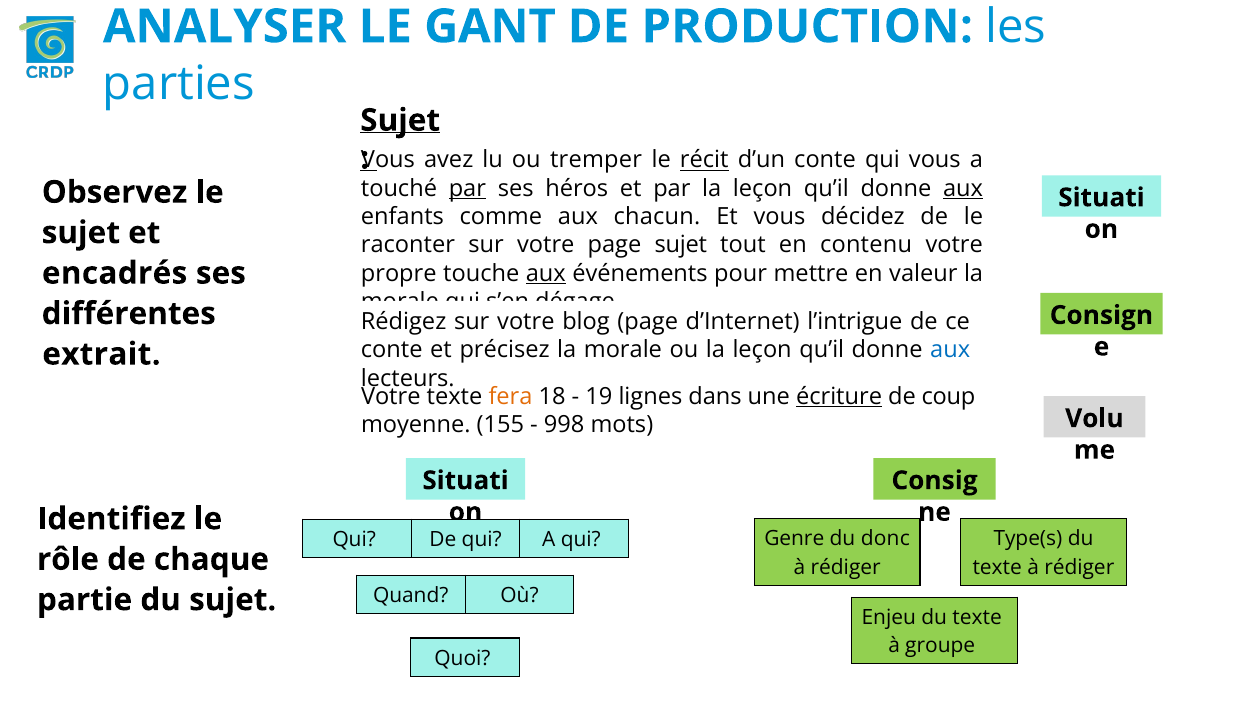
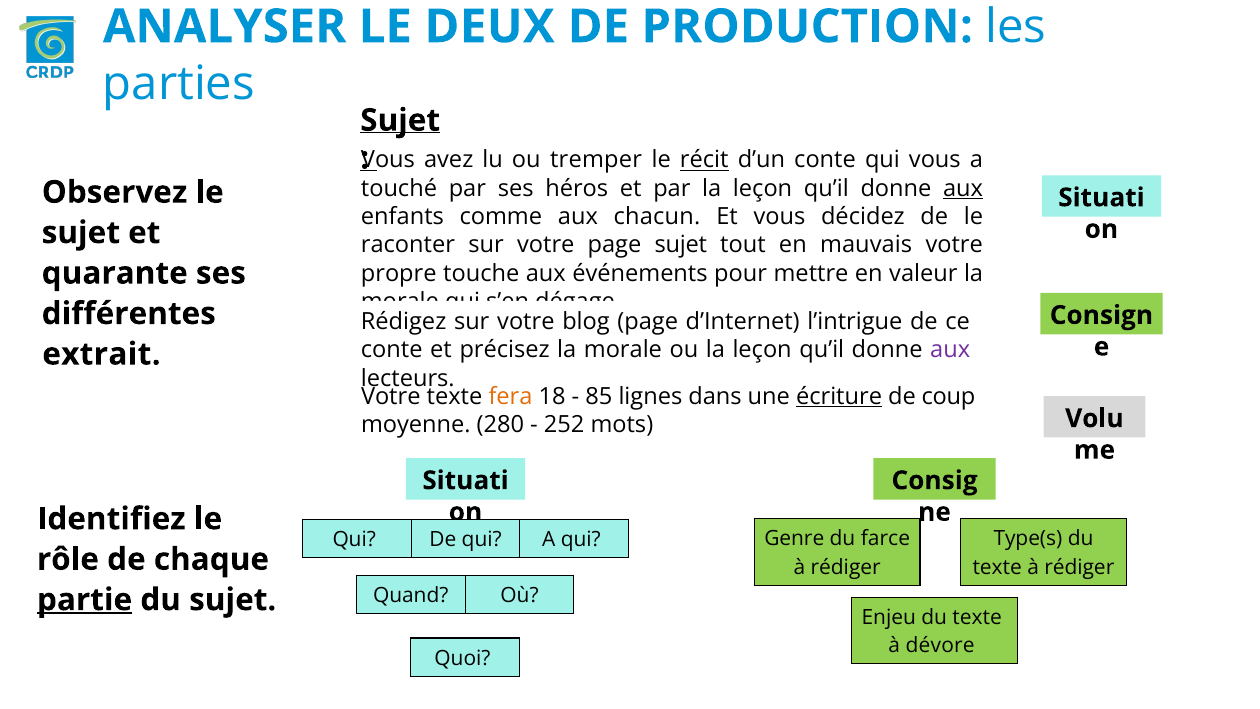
GANT: GANT -> DEUX
par at (467, 188) underline: present -> none
contenu: contenu -> mauvais
encadrés: encadrés -> quarante
aux at (546, 273) underline: present -> none
aux at (950, 350) colour: blue -> purple
19: 19 -> 85
155: 155 -> 280
998: 998 -> 252
donc: donc -> farce
partie underline: none -> present
groupe: groupe -> dévore
